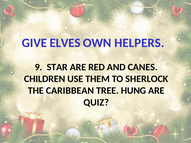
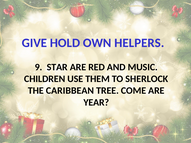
ELVES: ELVES -> HOLD
CANES: CANES -> MUSIC
HUNG: HUNG -> COME
QUIZ: QUIZ -> YEAR
